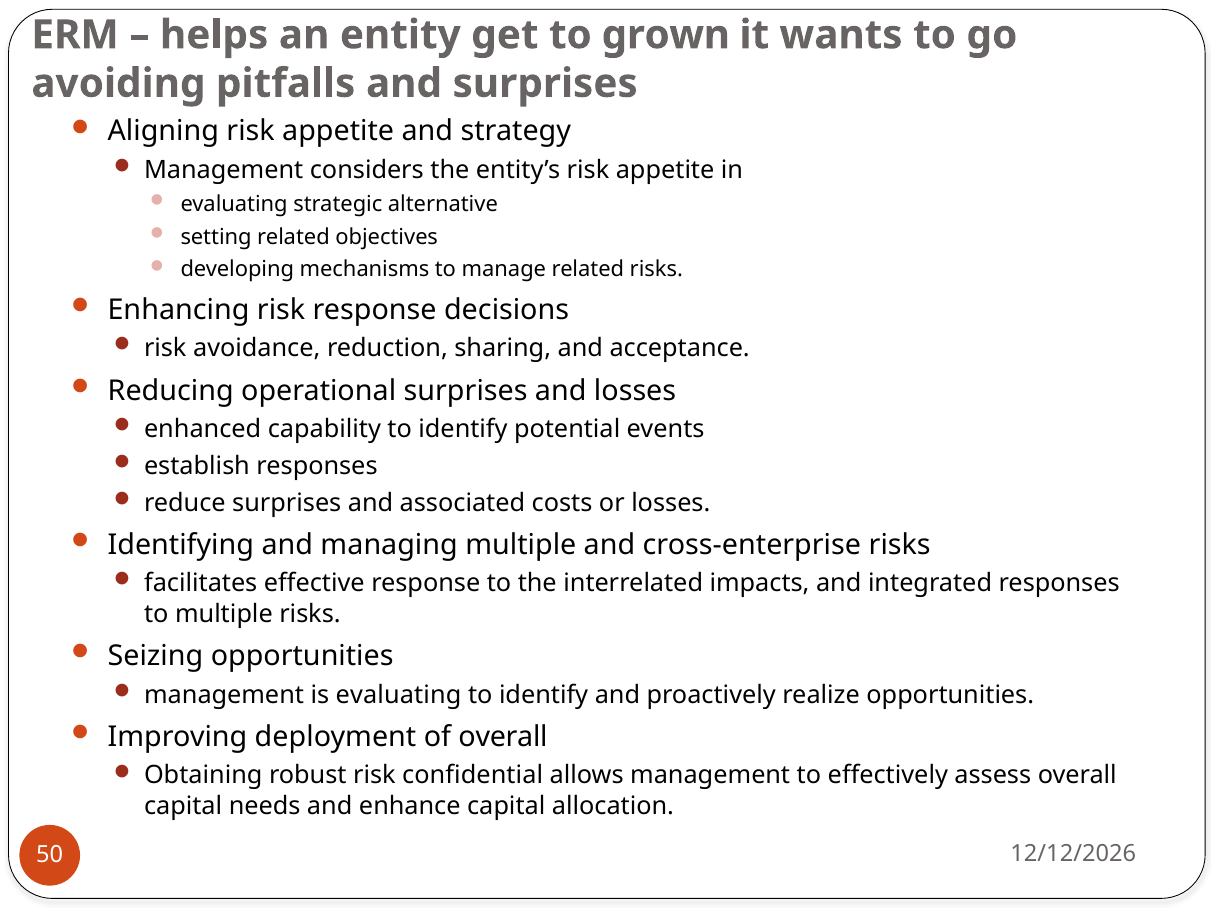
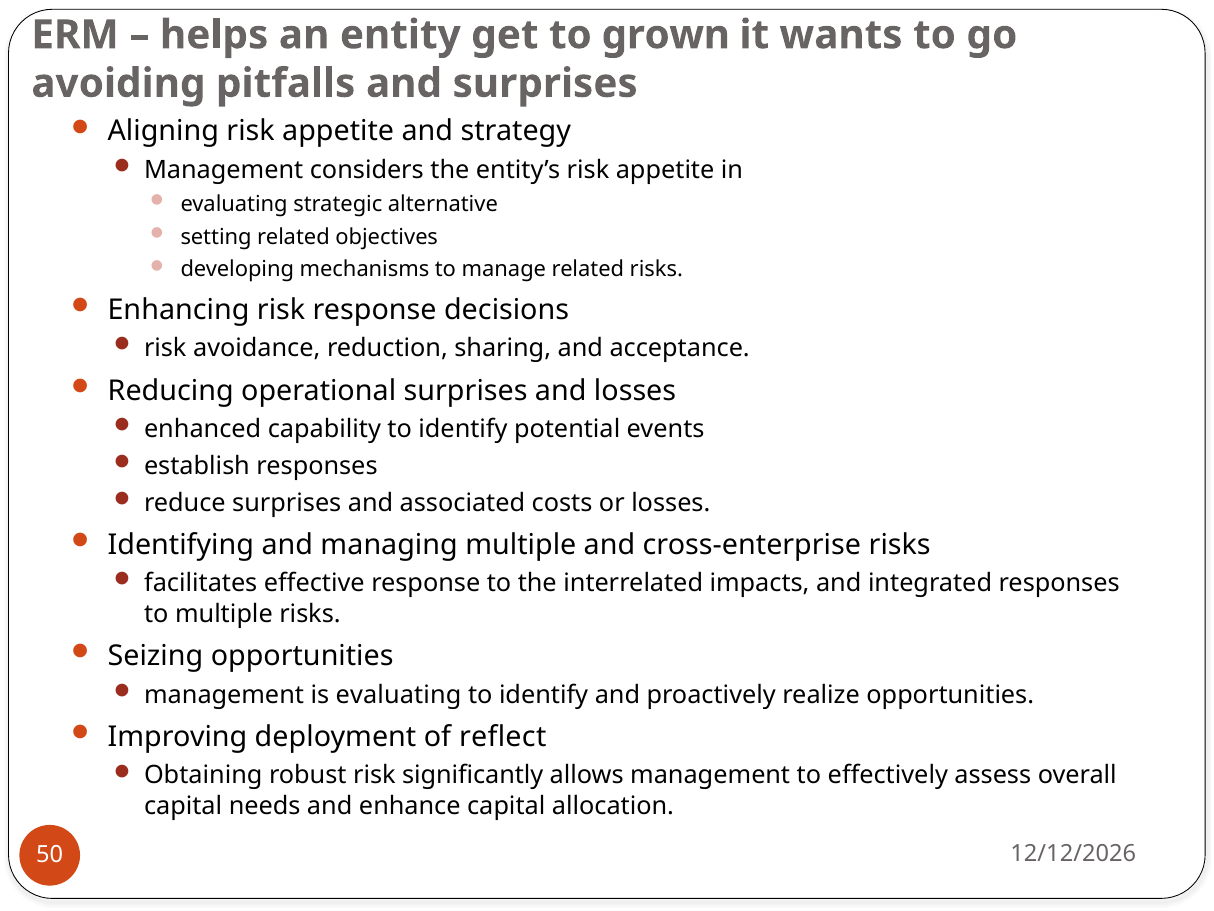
of overall: overall -> reflect
confidential: confidential -> significantly
